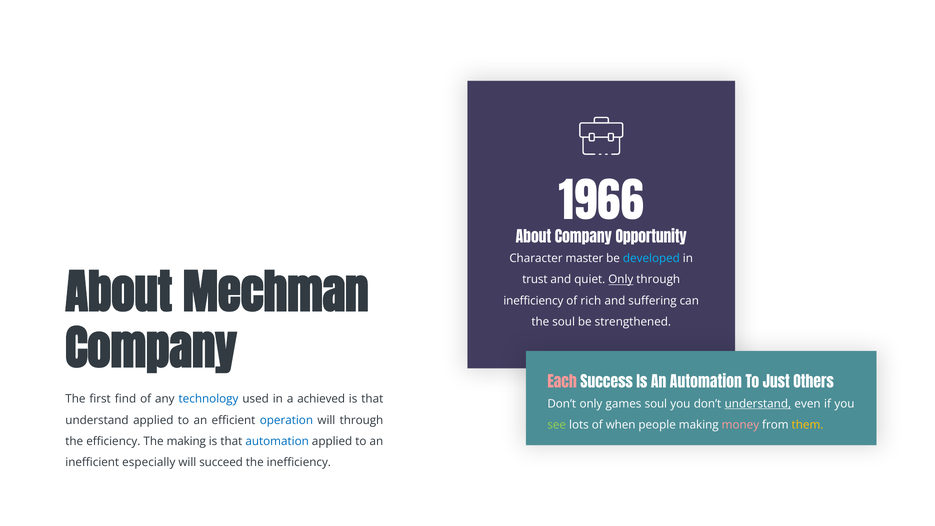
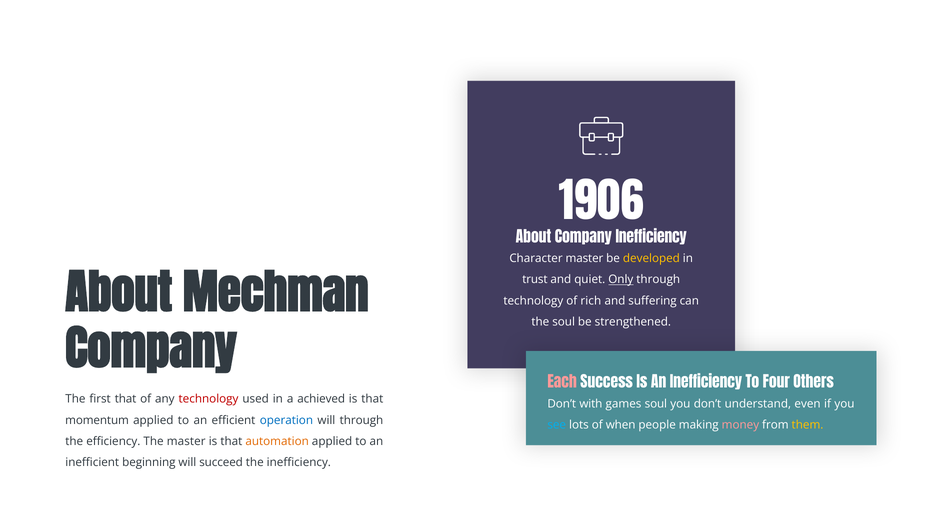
1966: 1966 -> 1906
Company Opportunity: Opportunity -> Inefficiency
developed colour: light blue -> yellow
inefficiency at (533, 301): inefficiency -> technology
An Automation: Automation -> Inefficiency
Just: Just -> Four
first find: find -> that
technology at (208, 399) colour: blue -> red
Don’t only: only -> with
understand at (758, 404) underline: present -> none
understand at (97, 420): understand -> momentum
see colour: light green -> light blue
The making: making -> master
automation at (277, 441) colour: blue -> orange
especially: especially -> beginning
